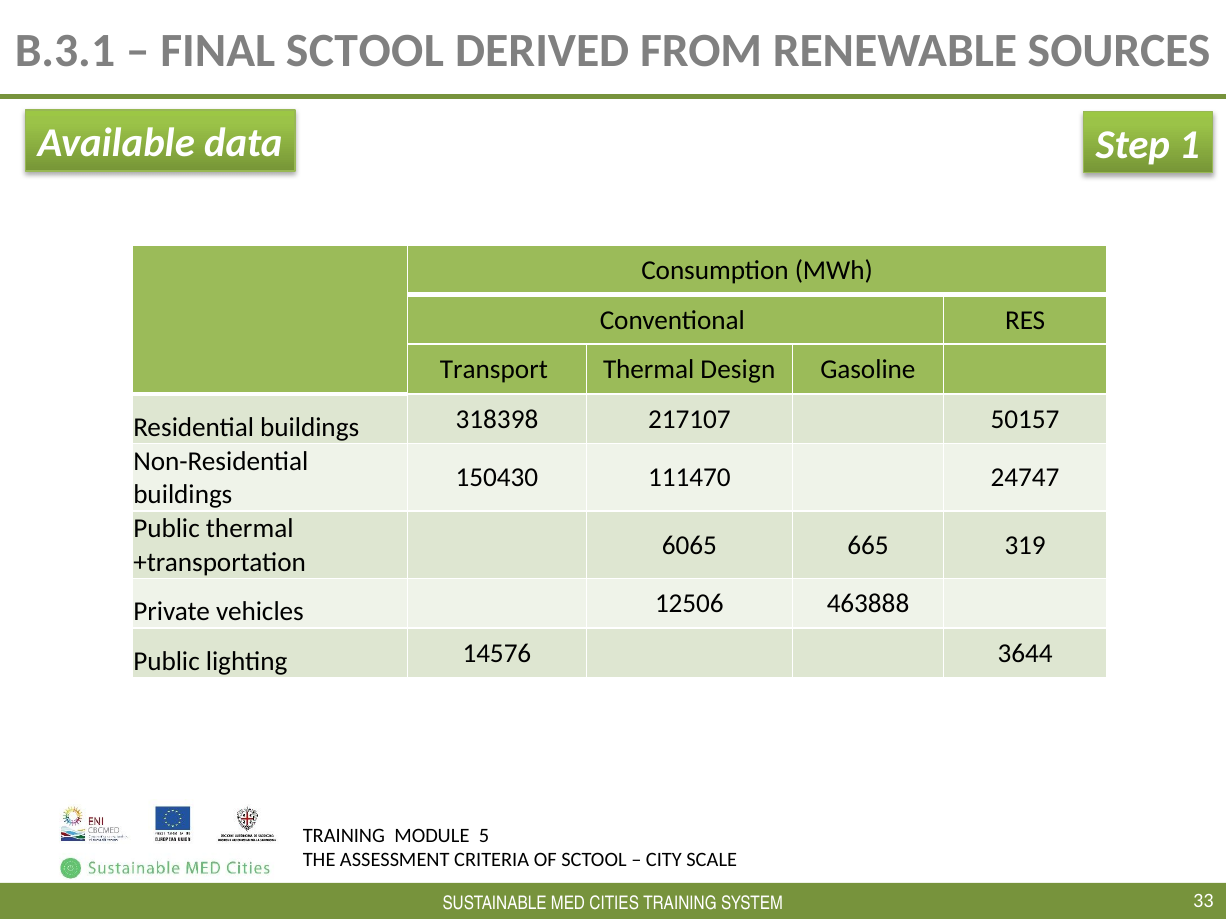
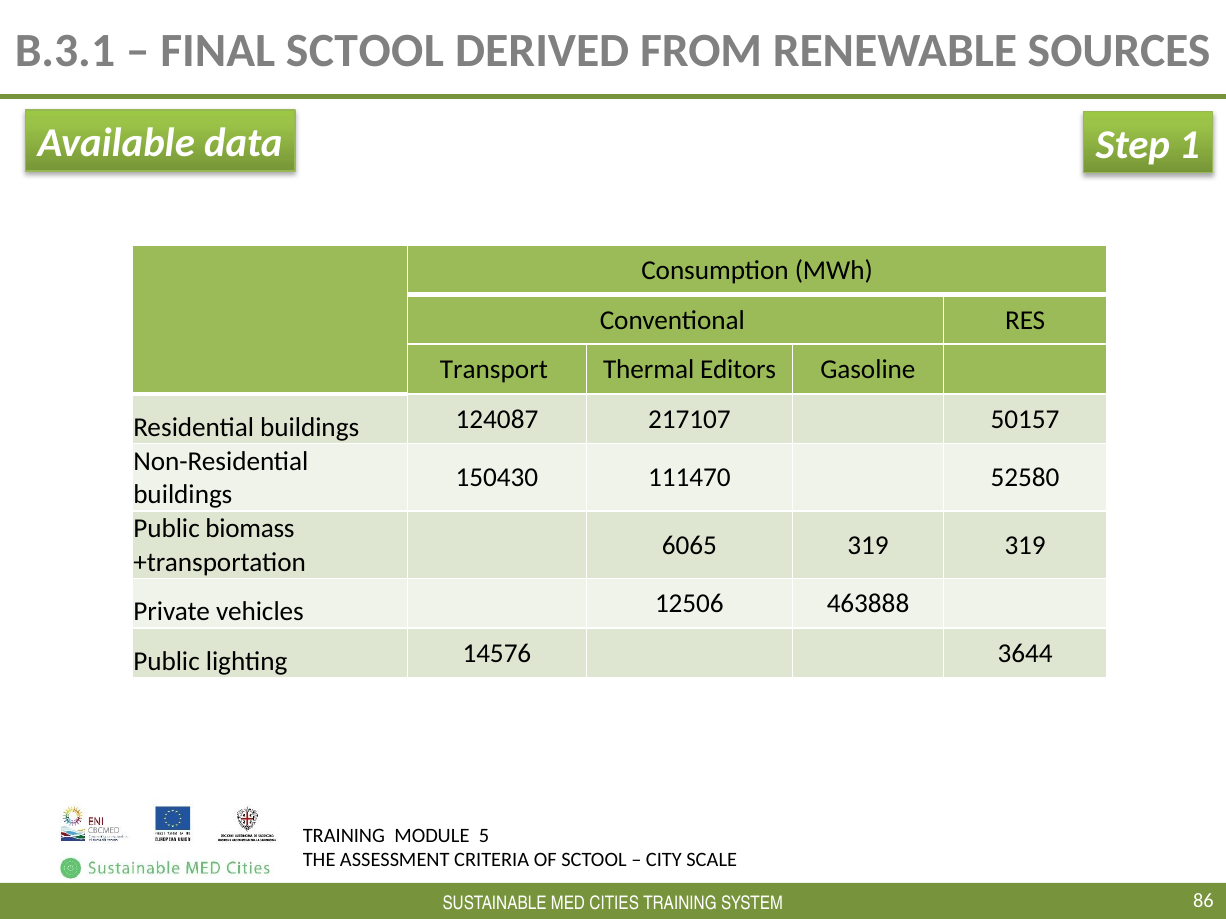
Design: Design -> Editors
318398: 318398 -> 124087
24747: 24747 -> 52580
Public thermal: thermal -> biomass
6065 665: 665 -> 319
33: 33 -> 86
